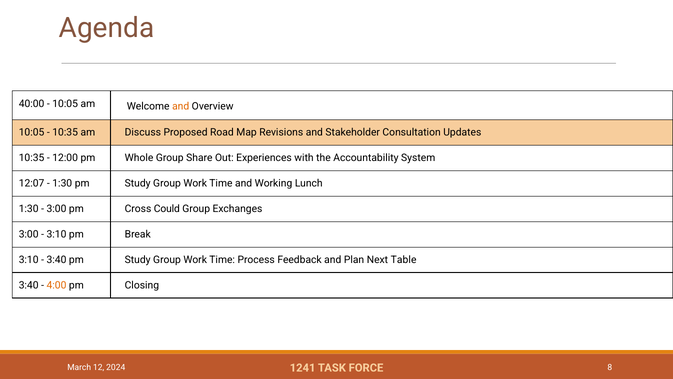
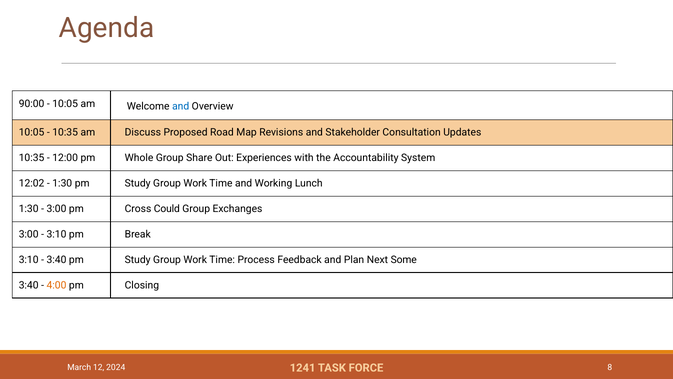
40:00: 40:00 -> 90:00
and at (181, 106) colour: orange -> blue
12:07: 12:07 -> 12:02
Table: Table -> Some
